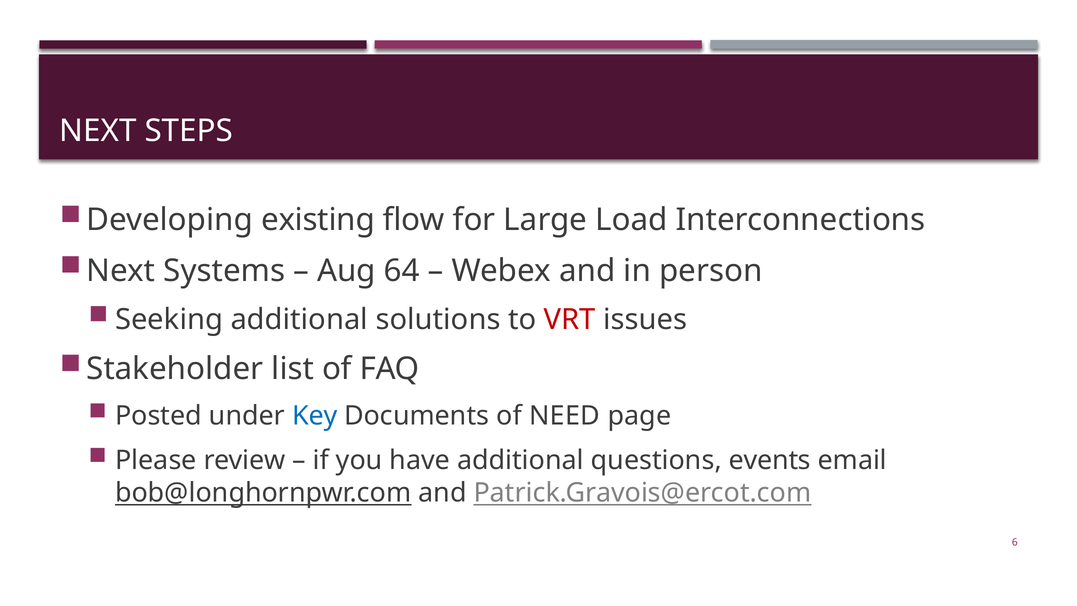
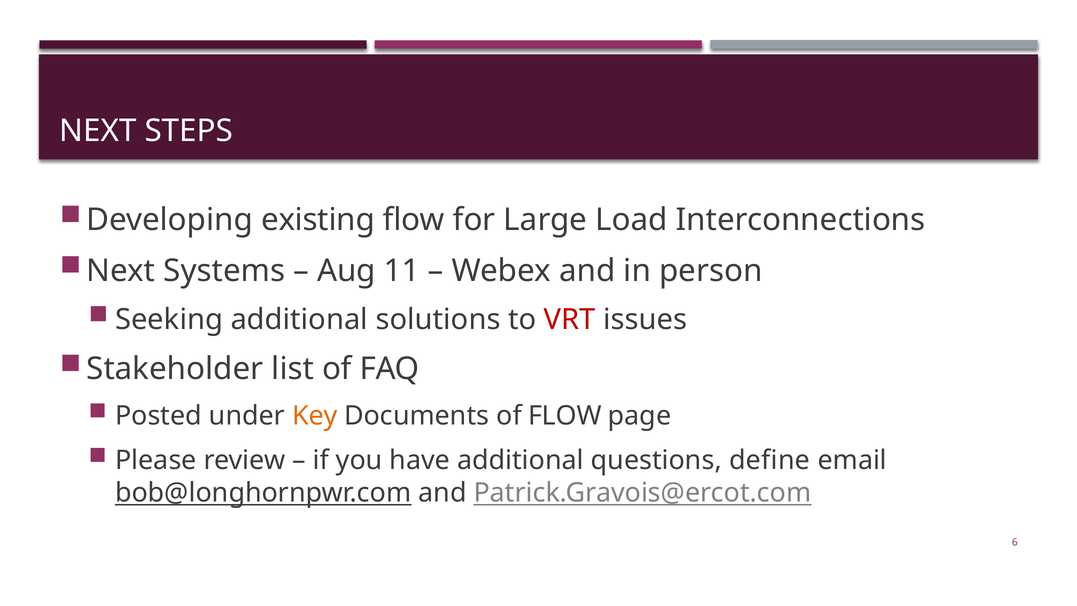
64: 64 -> 11
Key colour: blue -> orange
of NEED: NEED -> FLOW
events: events -> define
